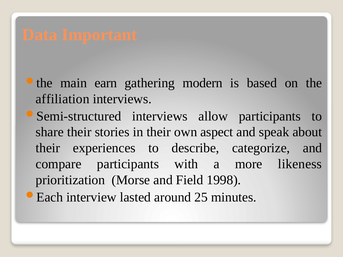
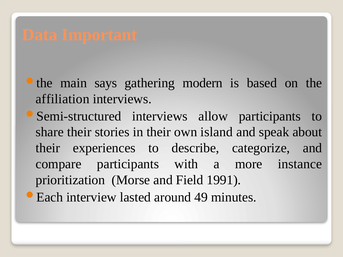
earn: earn -> says
aspect: aspect -> island
likeness: likeness -> instance
1998: 1998 -> 1991
25: 25 -> 49
